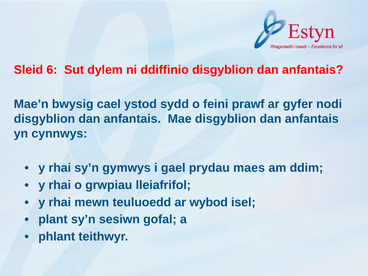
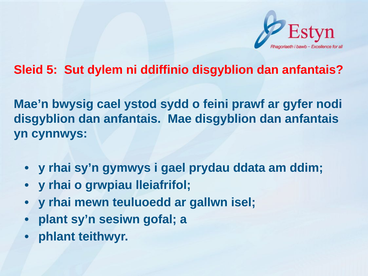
6: 6 -> 5
maes: maes -> ddata
wybod: wybod -> gallwn
